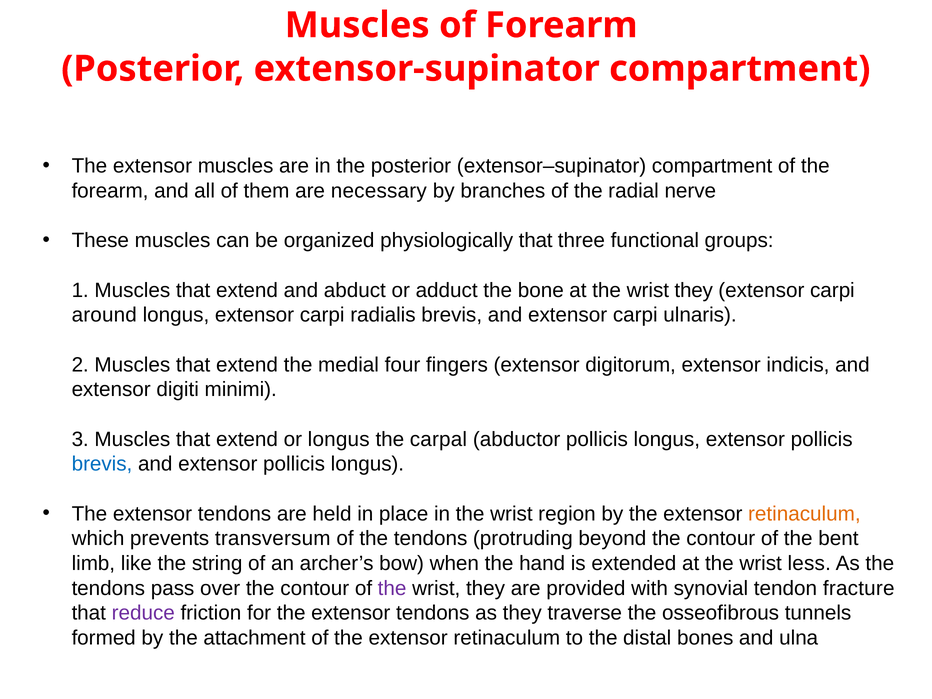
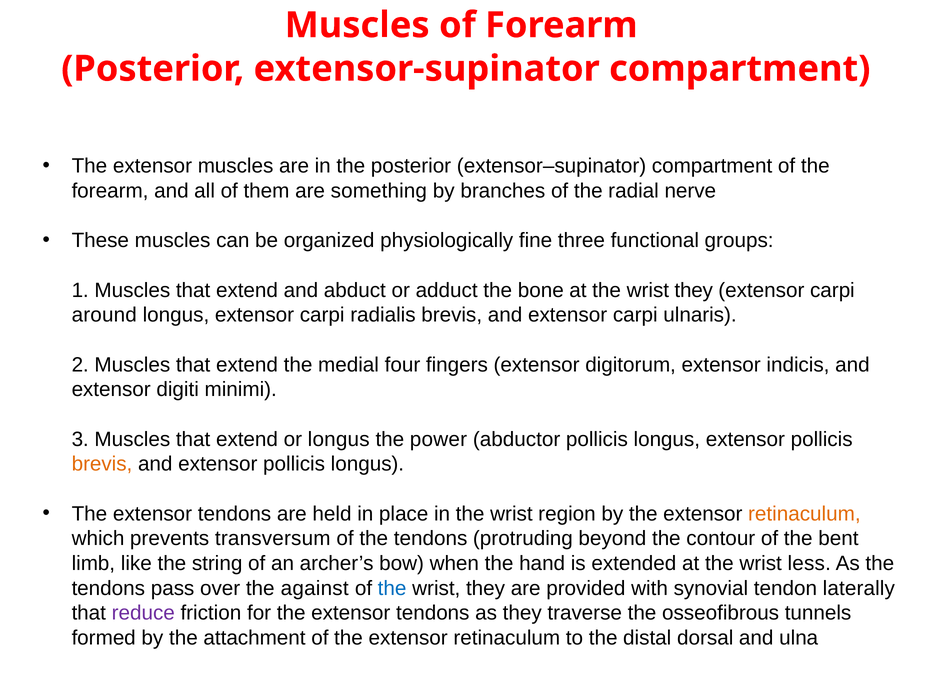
necessary: necessary -> something
physiologically that: that -> fine
carpal: carpal -> power
brevis at (102, 464) colour: blue -> orange
over the contour: contour -> against
the at (392, 588) colour: purple -> blue
fracture: fracture -> laterally
bones: bones -> dorsal
